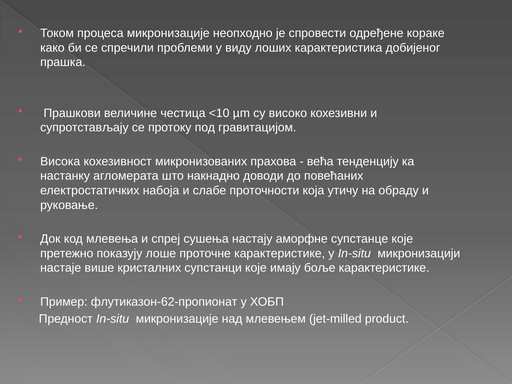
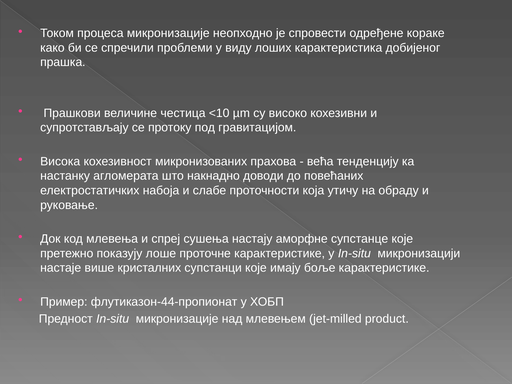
флутиказон-62-пропионат: флутиказон-62-пропионат -> флутиказон-44-пропионат
